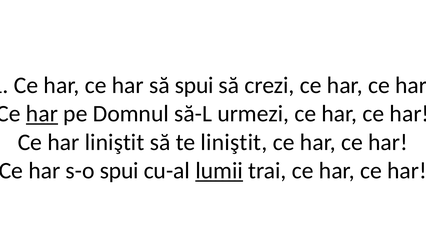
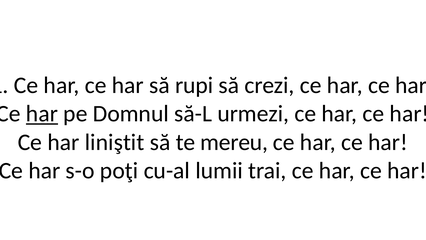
să spui: spui -> rupi
te liniştit: liniştit -> mereu
s-o spui: spui -> poţi
lumii underline: present -> none
